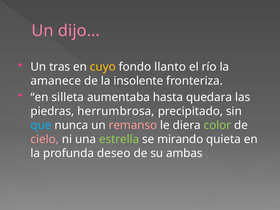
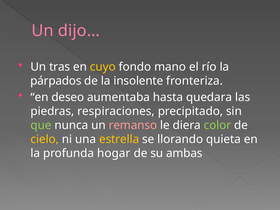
llanto: llanto -> mano
amanece: amanece -> párpados
silleta: silleta -> deseo
herrumbrosa: herrumbrosa -> respiraciones
que colour: light blue -> light green
cielo colour: pink -> yellow
estrella colour: light green -> yellow
mirando: mirando -> llorando
deseo: deseo -> hogar
